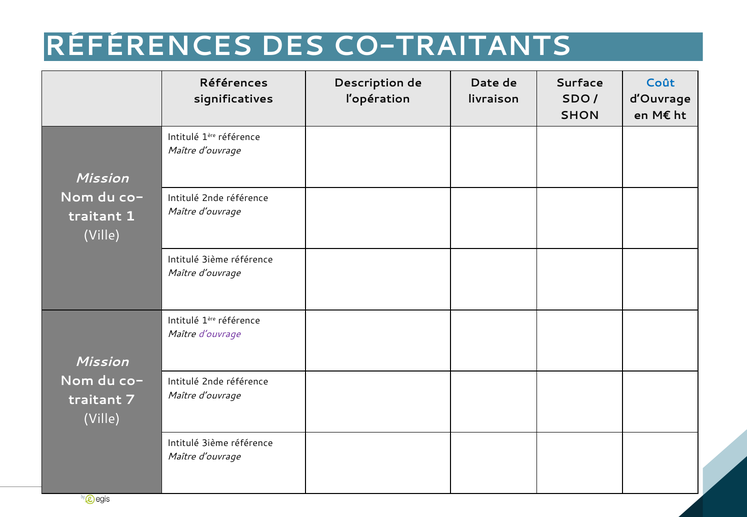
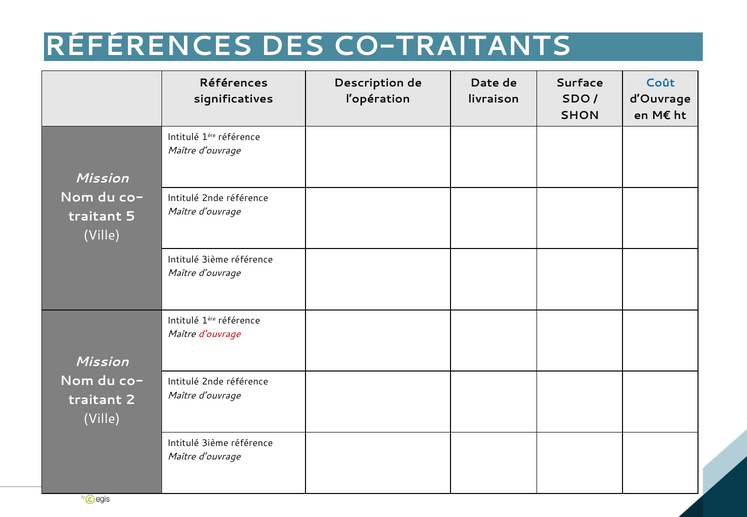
1: 1 -> 5
d’ouvrage at (219, 334) colour: purple -> red
7: 7 -> 2
